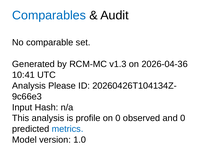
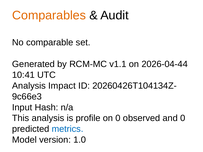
Comparables colour: blue -> orange
v1.3: v1.3 -> v1.1
2026-04-36: 2026-04-36 -> 2026-04-44
Please: Please -> Impact
